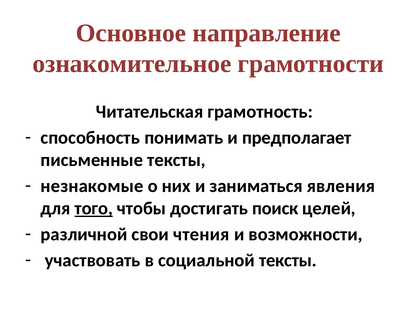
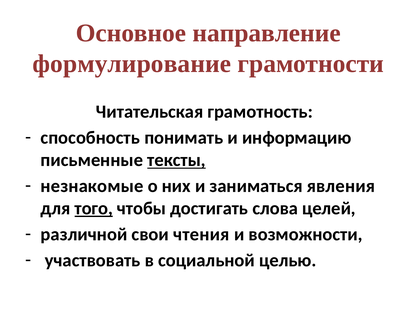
ознакомительное: ознакомительное -> формулирование
предполагает: предполагает -> информацию
тексты at (176, 160) underline: none -> present
поиск: поиск -> слова
социальной тексты: тексты -> целью
